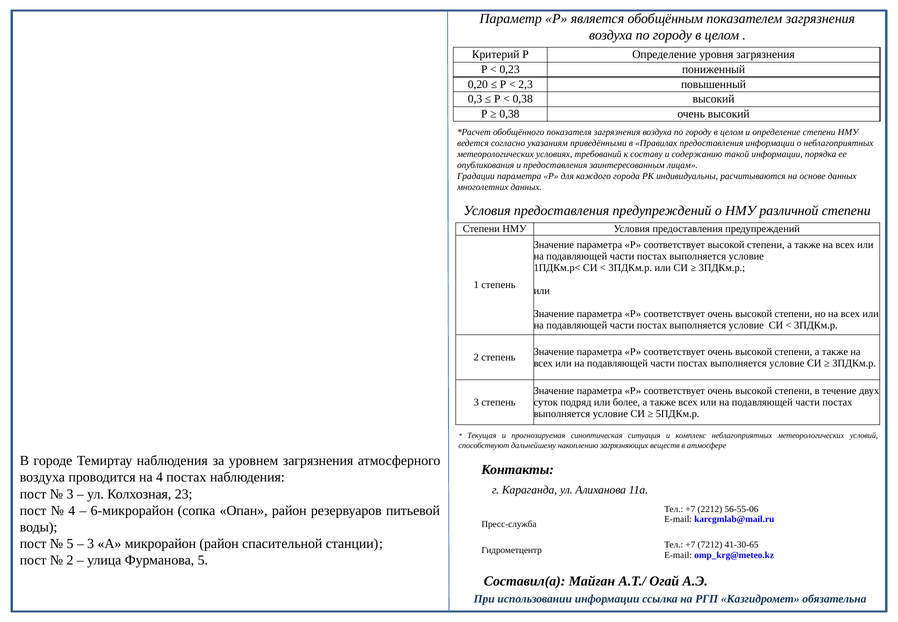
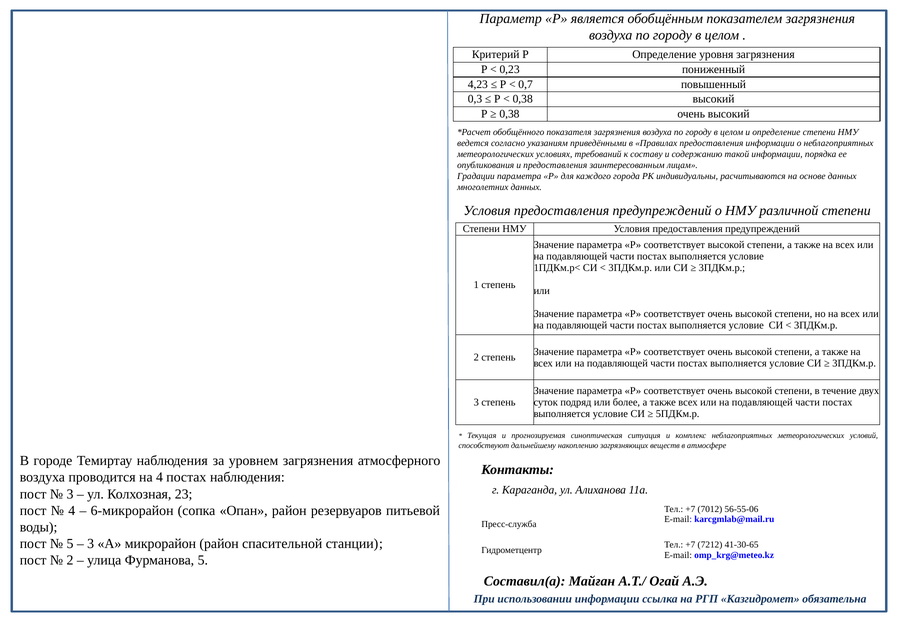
0,20: 0,20 -> 4,23
2,3: 2,3 -> 0,7
2212: 2212 -> 7012
